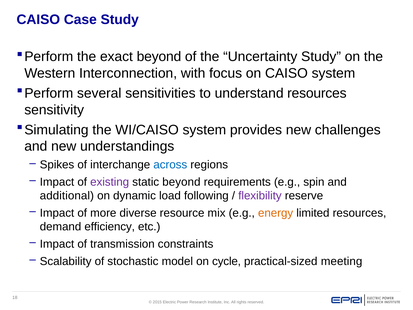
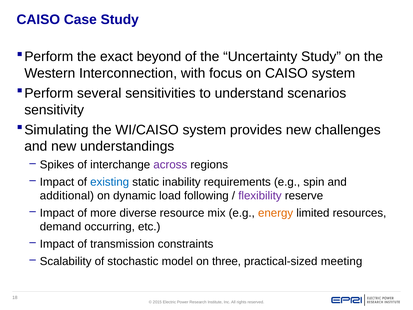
understand resources: resources -> scenarios
across colour: blue -> purple
existing colour: purple -> blue
static beyond: beyond -> inability
efficiency: efficiency -> occurring
cycle: cycle -> three
